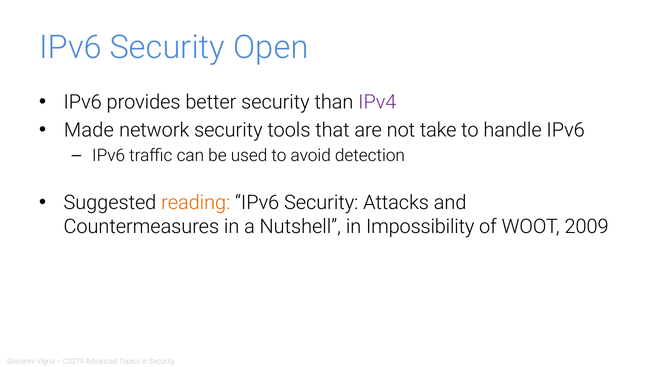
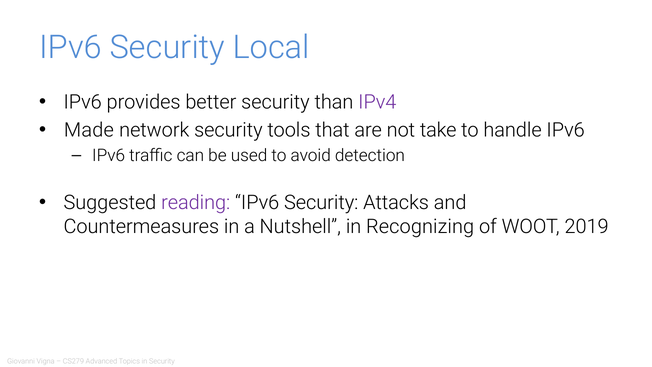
Open: Open -> Local
reading colour: orange -> purple
Impossibility: Impossibility -> Recognizing
2009: 2009 -> 2019
